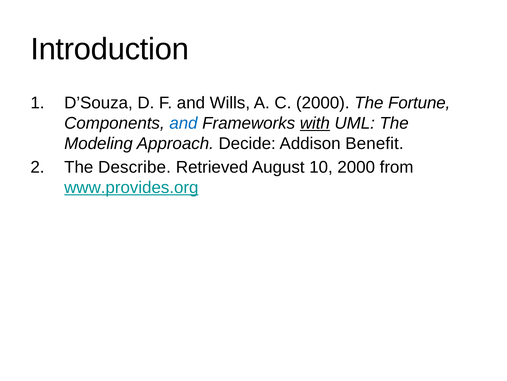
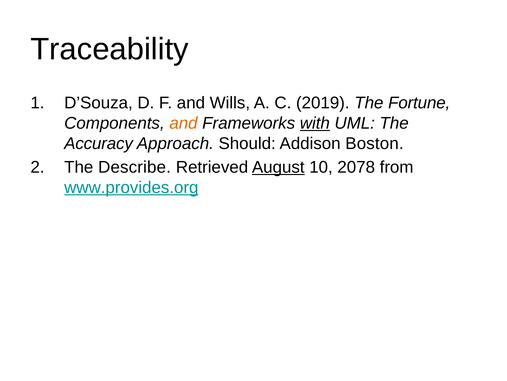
Introduction: Introduction -> Traceability
C 2000: 2000 -> 2019
and at (183, 123) colour: blue -> orange
Modeling: Modeling -> Accuracy
Decide: Decide -> Should
Benefit: Benefit -> Boston
August underline: none -> present
10 2000: 2000 -> 2078
